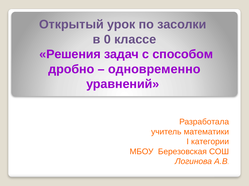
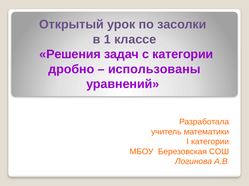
0: 0 -> 1
с способом: способом -> категории
одновременно: одновременно -> использованы
